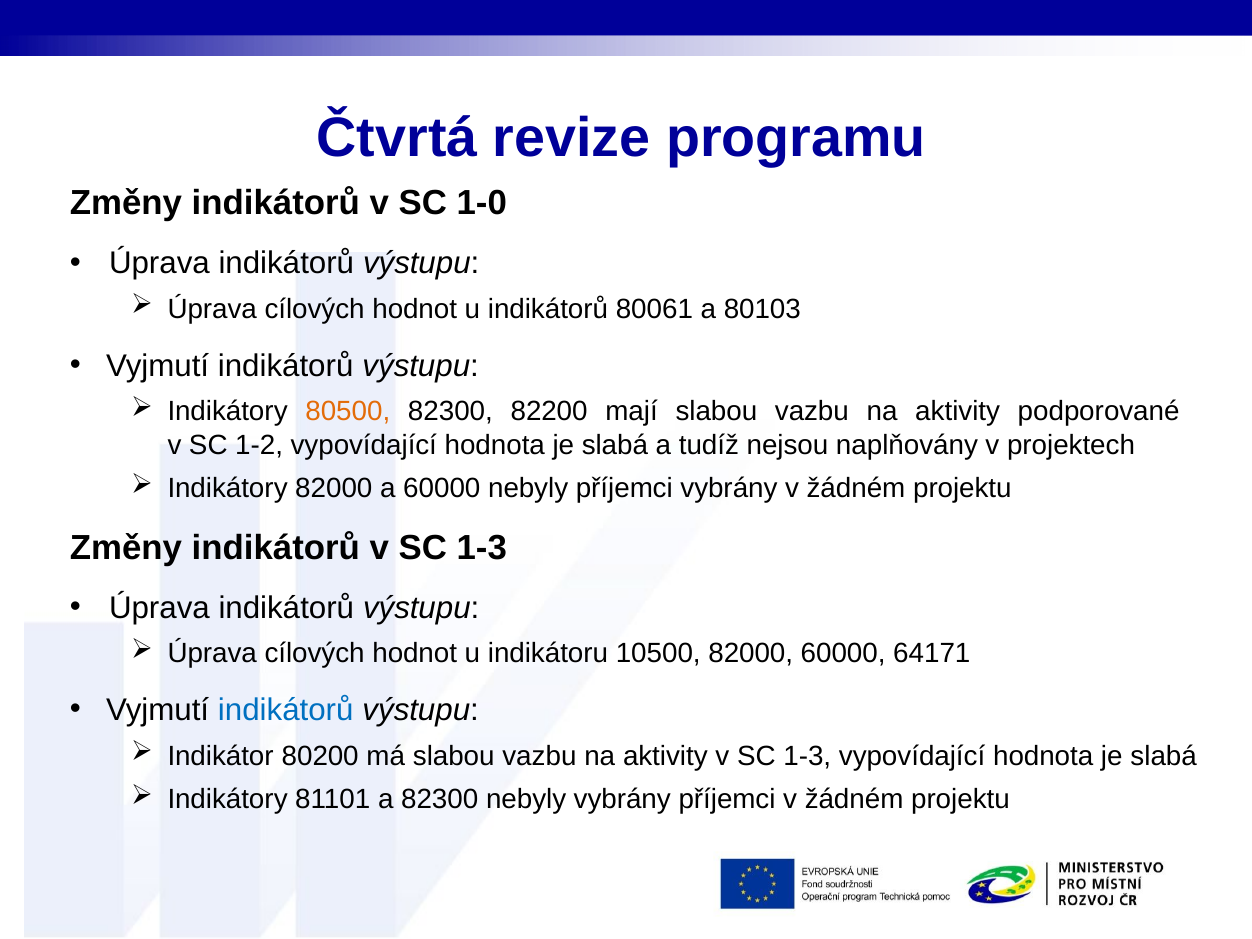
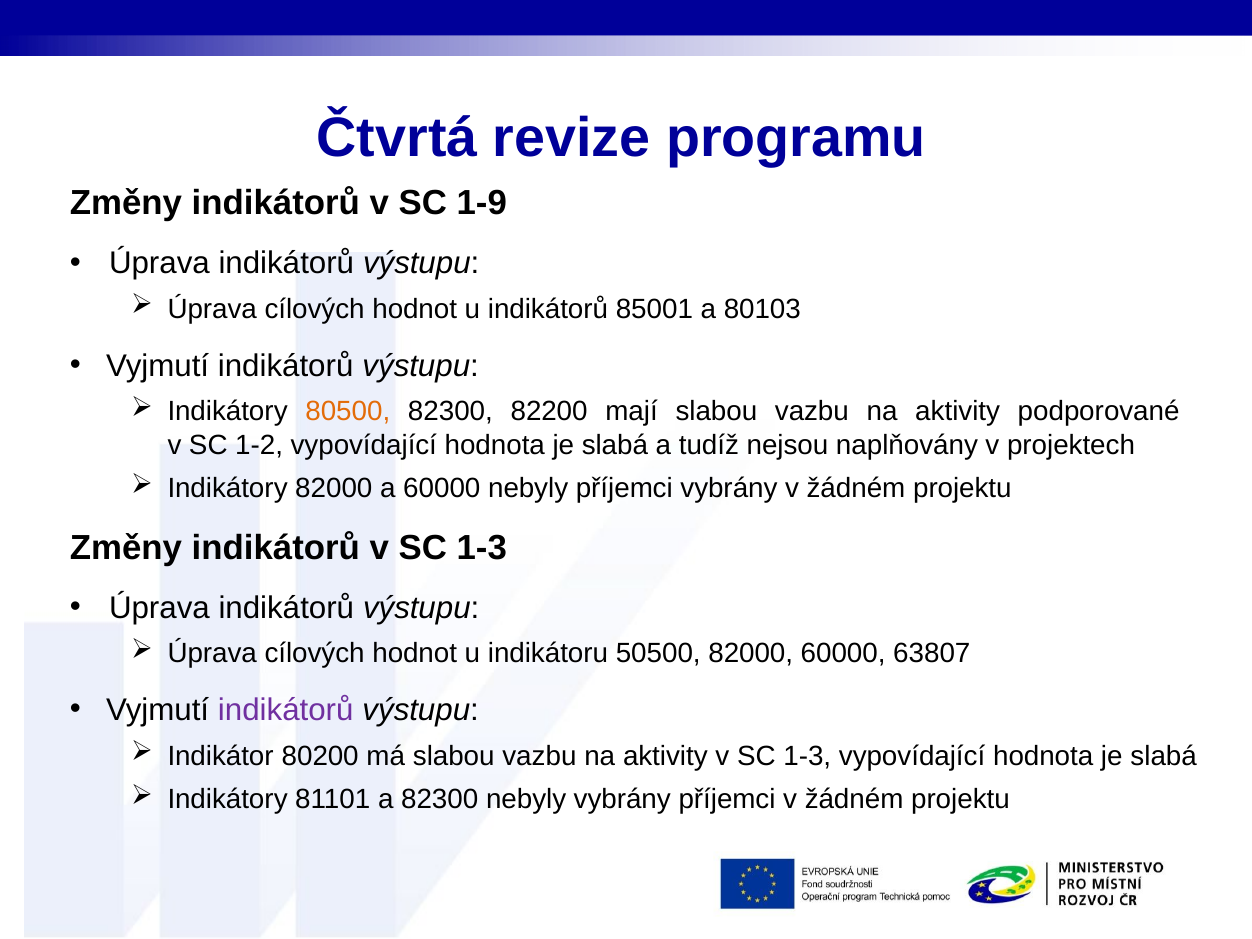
1-0: 1-0 -> 1-9
80061: 80061 -> 85001
10500: 10500 -> 50500
64171: 64171 -> 63807
indikátorů at (286, 710) colour: blue -> purple
